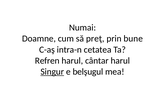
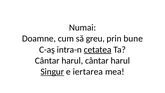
preţ: preţ -> greu
cetatea underline: none -> present
Refren at (47, 61): Refren -> Cântar
belşugul: belşugul -> iertarea
